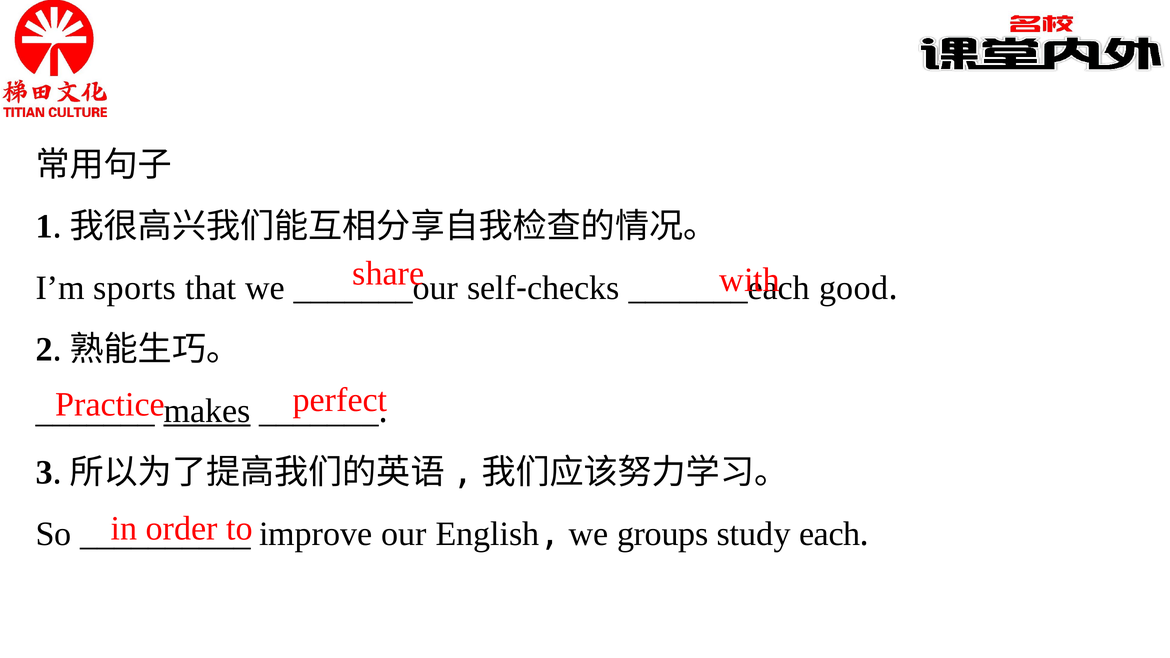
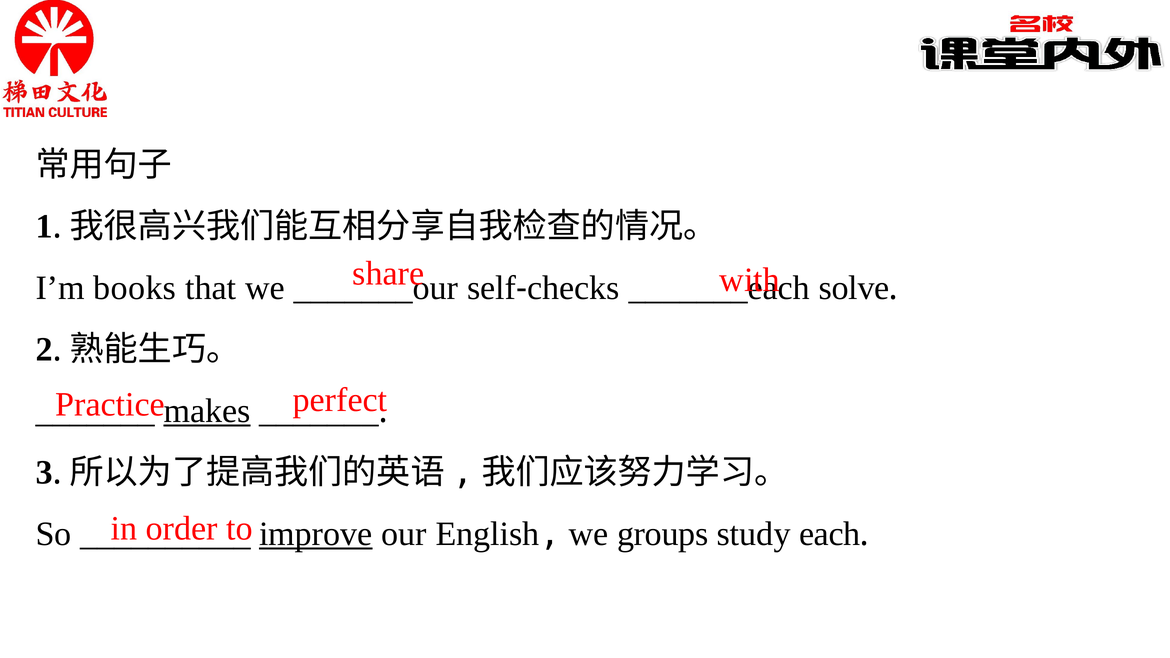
sports: sports -> books
good: good -> solve
improve underline: none -> present
